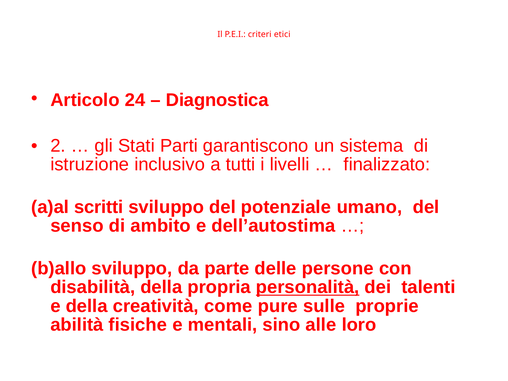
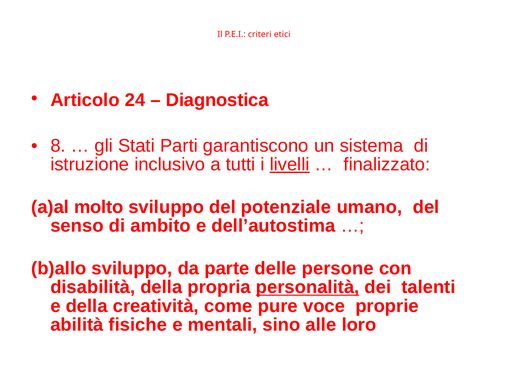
2: 2 -> 8
livelli underline: none -> present
scritti: scritti -> molto
sulle: sulle -> voce
